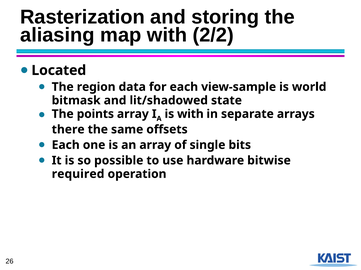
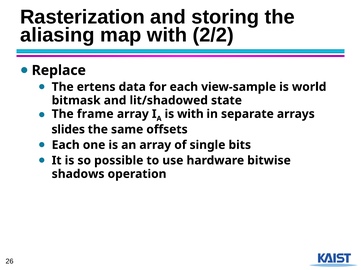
Located: Located -> Replace
region: region -> ertens
points: points -> frame
there: there -> slides
required: required -> shadows
